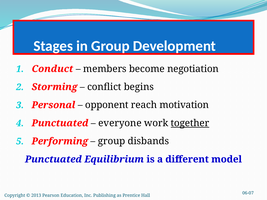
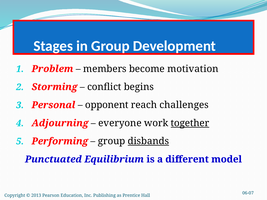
Conduct: Conduct -> Problem
negotiation: negotiation -> motivation
motivation: motivation -> challenges
Punctuated at (60, 123): Punctuated -> Adjourning
disbands underline: none -> present
